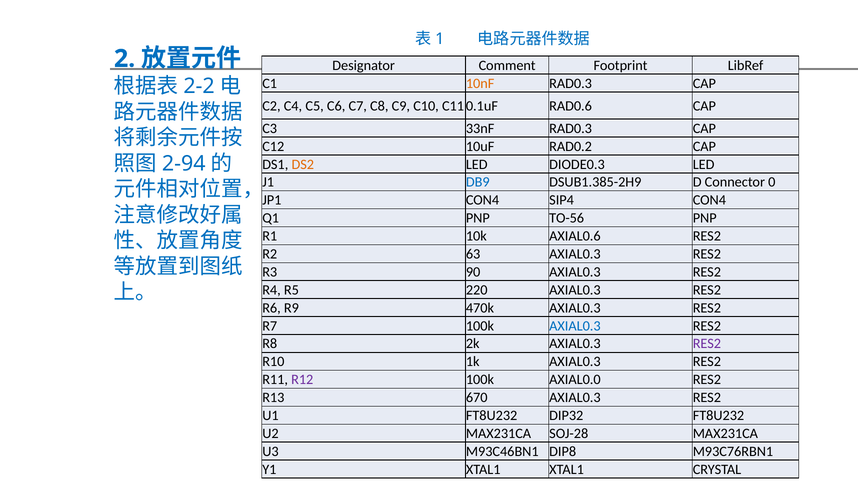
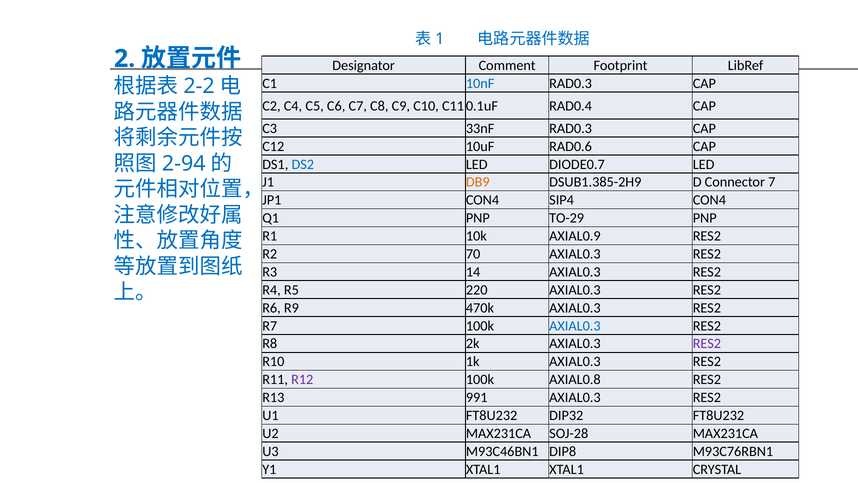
10nF colour: orange -> blue
RAD0.6: RAD0.6 -> RAD0.4
RAD0.2: RAD0.2 -> RAD0.6
DS2 colour: orange -> blue
DIODE0.3: DIODE0.3 -> DIODE0.7
DB9 colour: blue -> orange
0: 0 -> 7
TO-56: TO-56 -> TO-29
AXIAL0.6: AXIAL0.6 -> AXIAL0.9
63: 63 -> 70
90: 90 -> 14
AXIAL0.0: AXIAL0.0 -> AXIAL0.8
670: 670 -> 991
